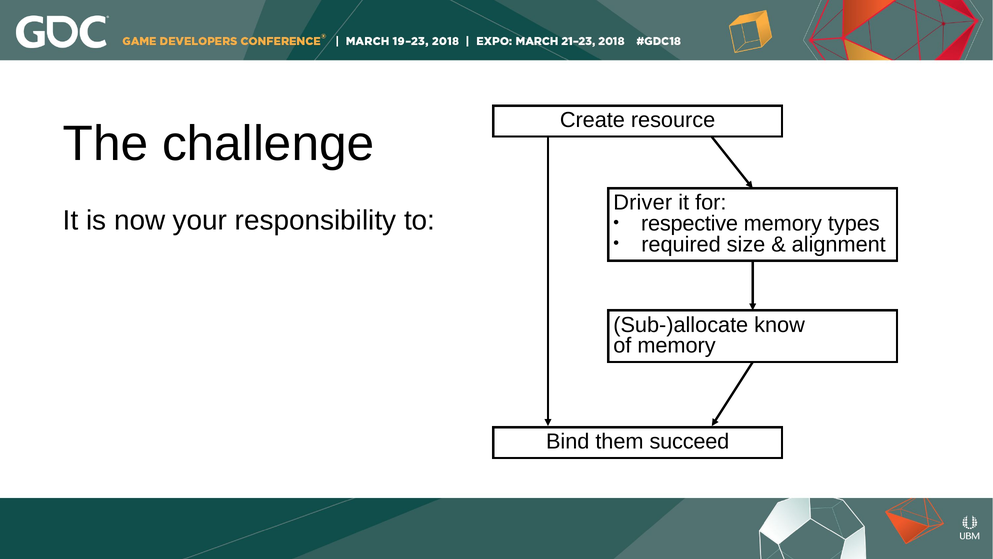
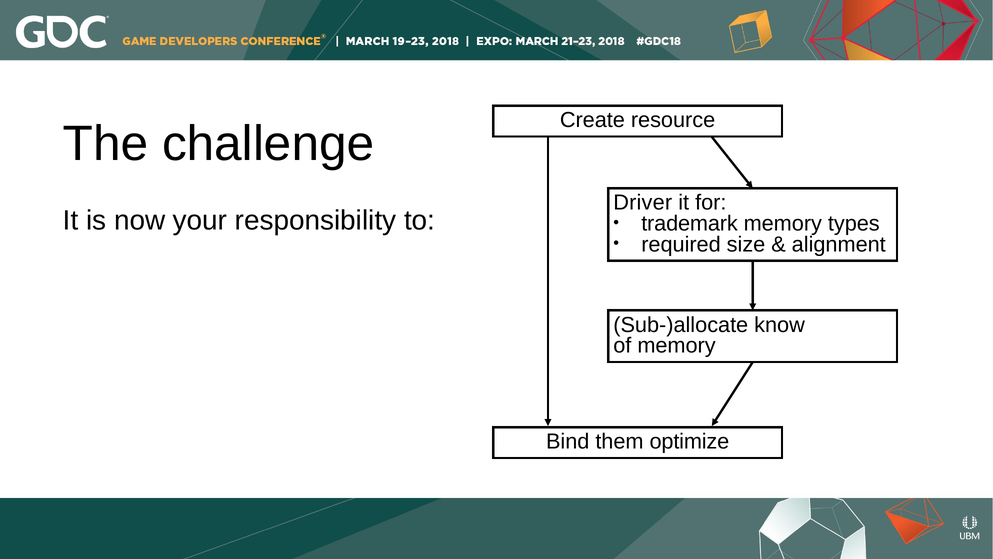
respective: respective -> trademark
succeed: succeed -> optimize
